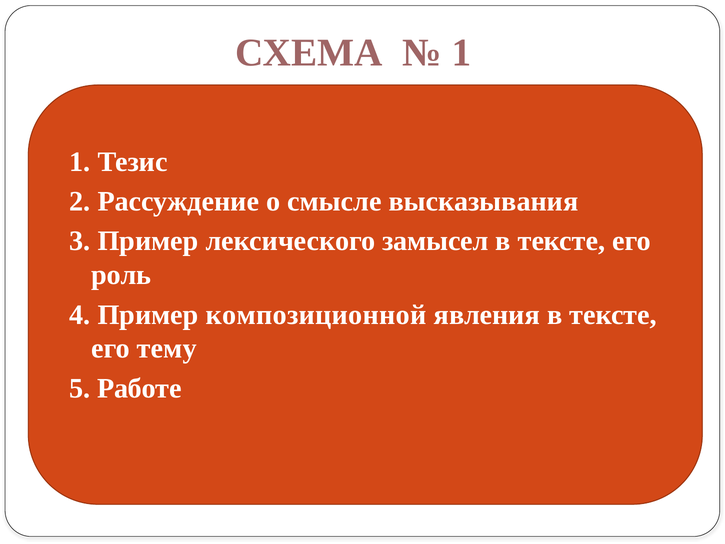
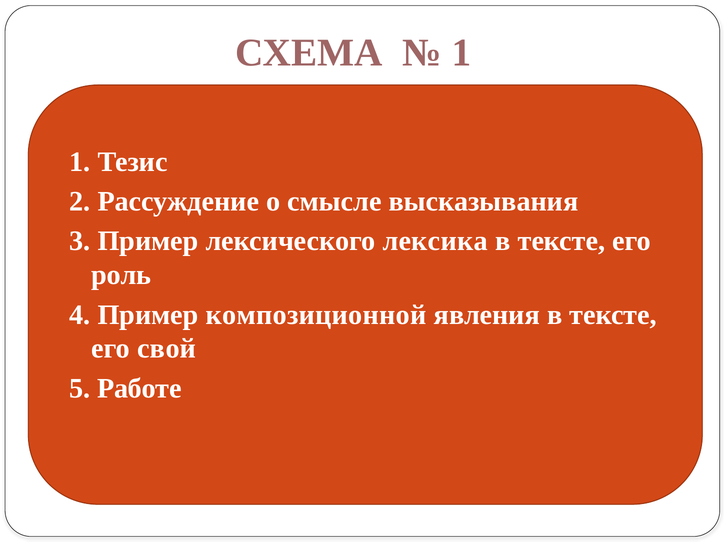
замысел: замысел -> лексика
тему: тему -> свой
